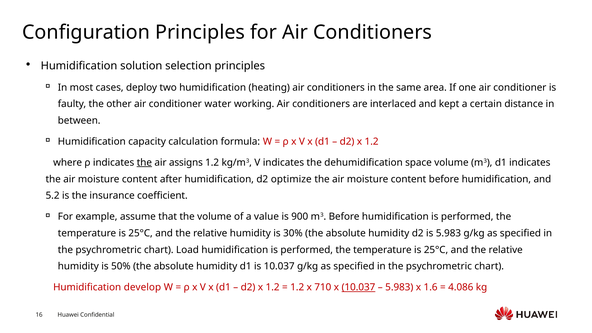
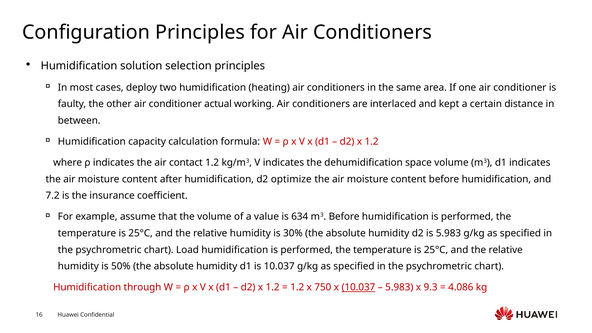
water: water -> actual
the at (144, 163) underline: present -> none
assigns: assigns -> contact
5.2: 5.2 -> 7.2
900: 900 -> 634
develop: develop -> through
710: 710 -> 750
1.6: 1.6 -> 9.3
